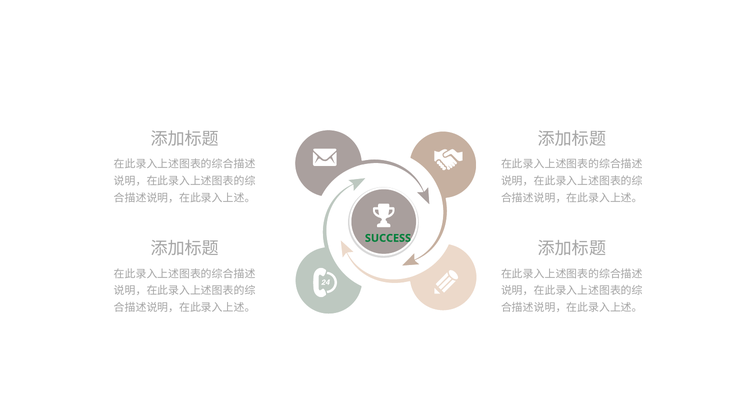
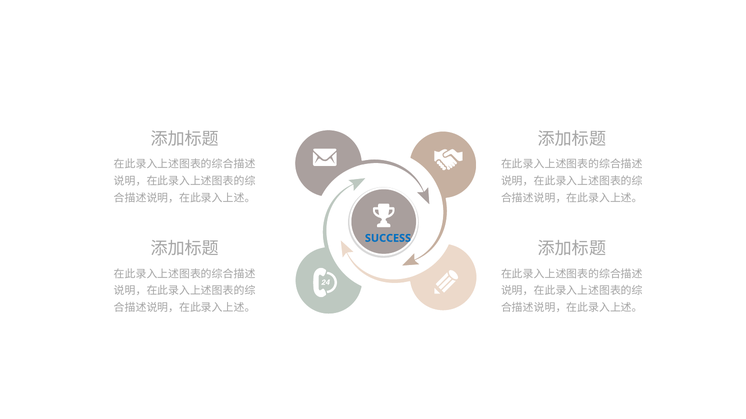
SUCCESS colour: green -> blue
